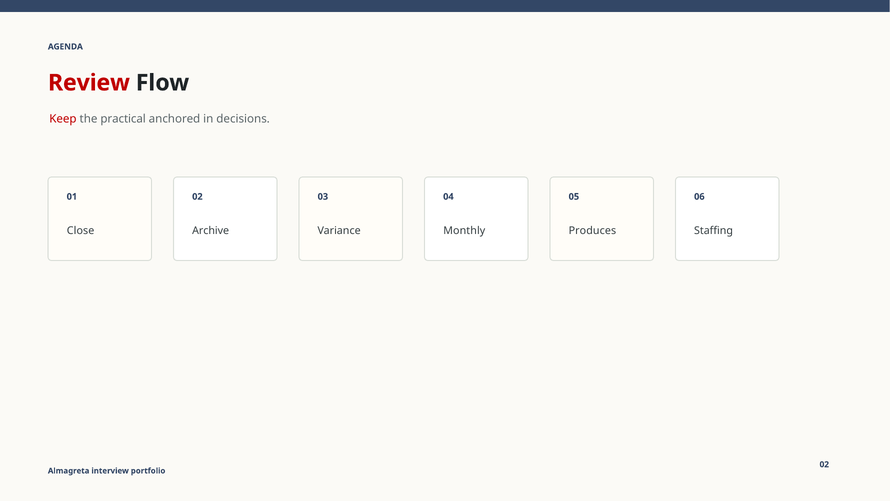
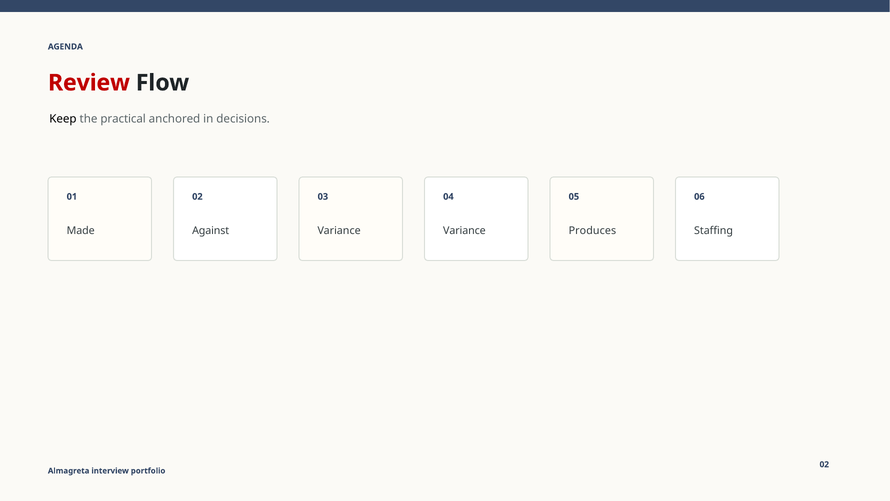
Keep colour: red -> black
Close: Close -> Made
Archive: Archive -> Against
Monthly at (464, 231): Monthly -> Variance
